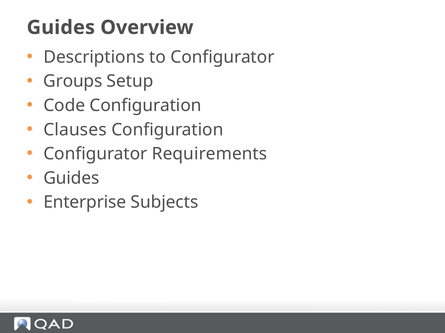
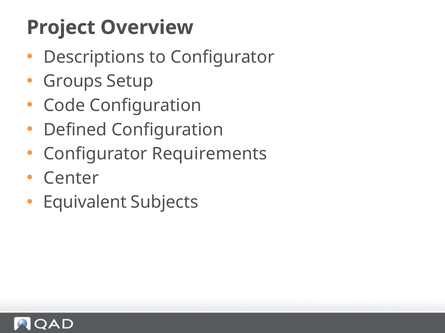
Guides at (61, 28): Guides -> Project
Clauses: Clauses -> Defined
Guides at (71, 178): Guides -> Center
Enterprise: Enterprise -> Equivalent
